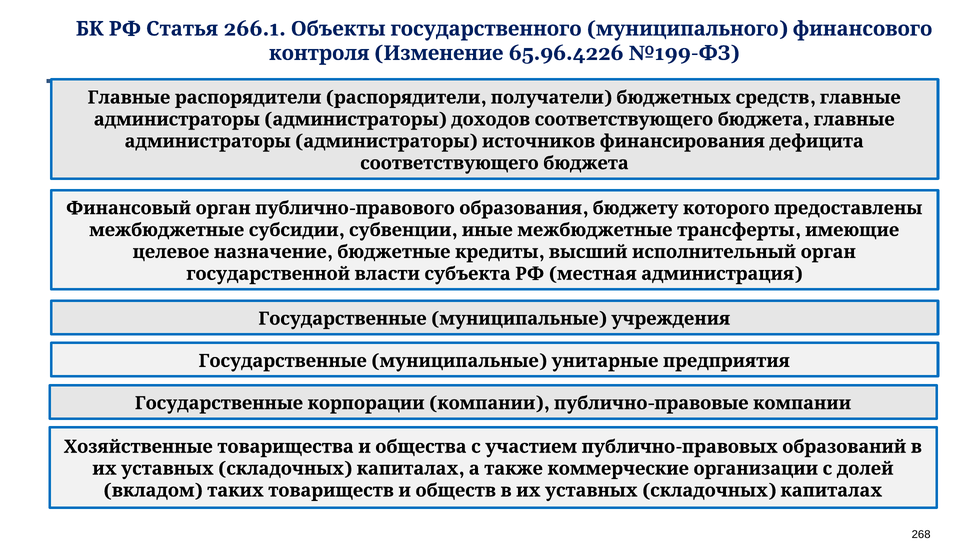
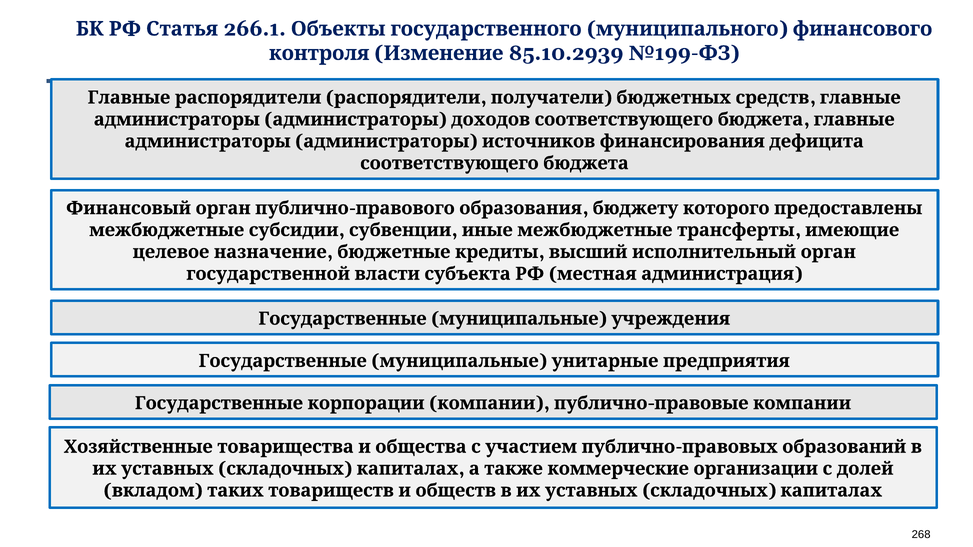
65.96.4226: 65.96.4226 -> 85.10.2939
